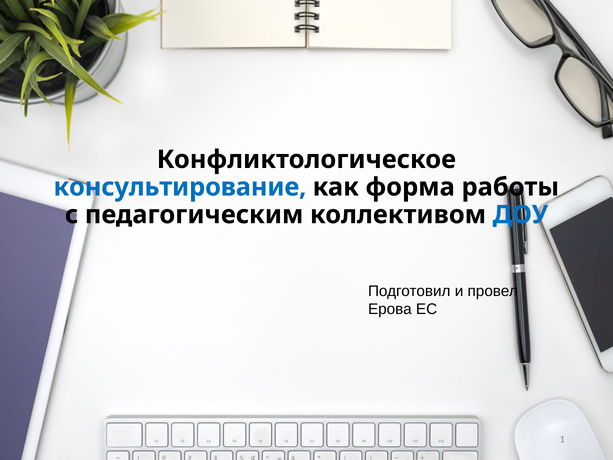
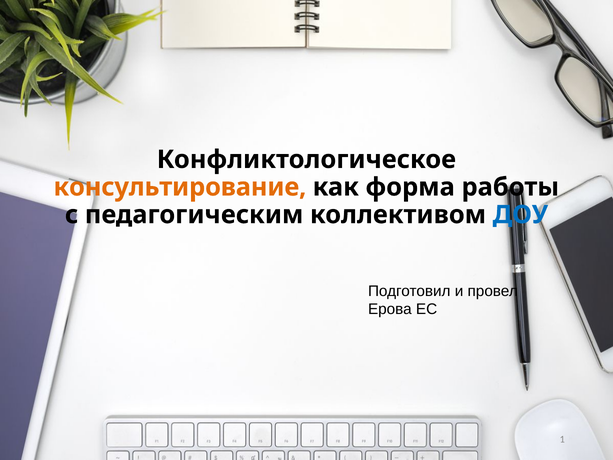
консультирование colour: blue -> orange
